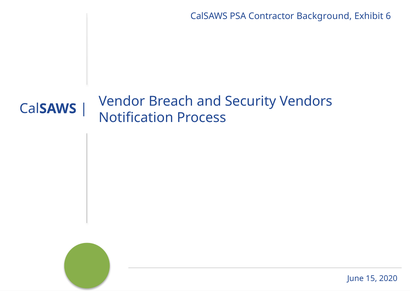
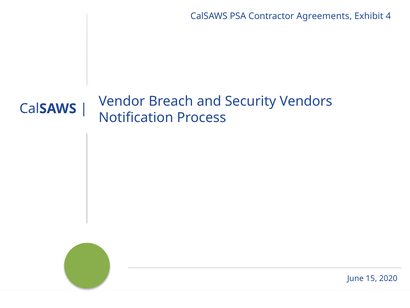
Background: Background -> Agreements
6: 6 -> 4
